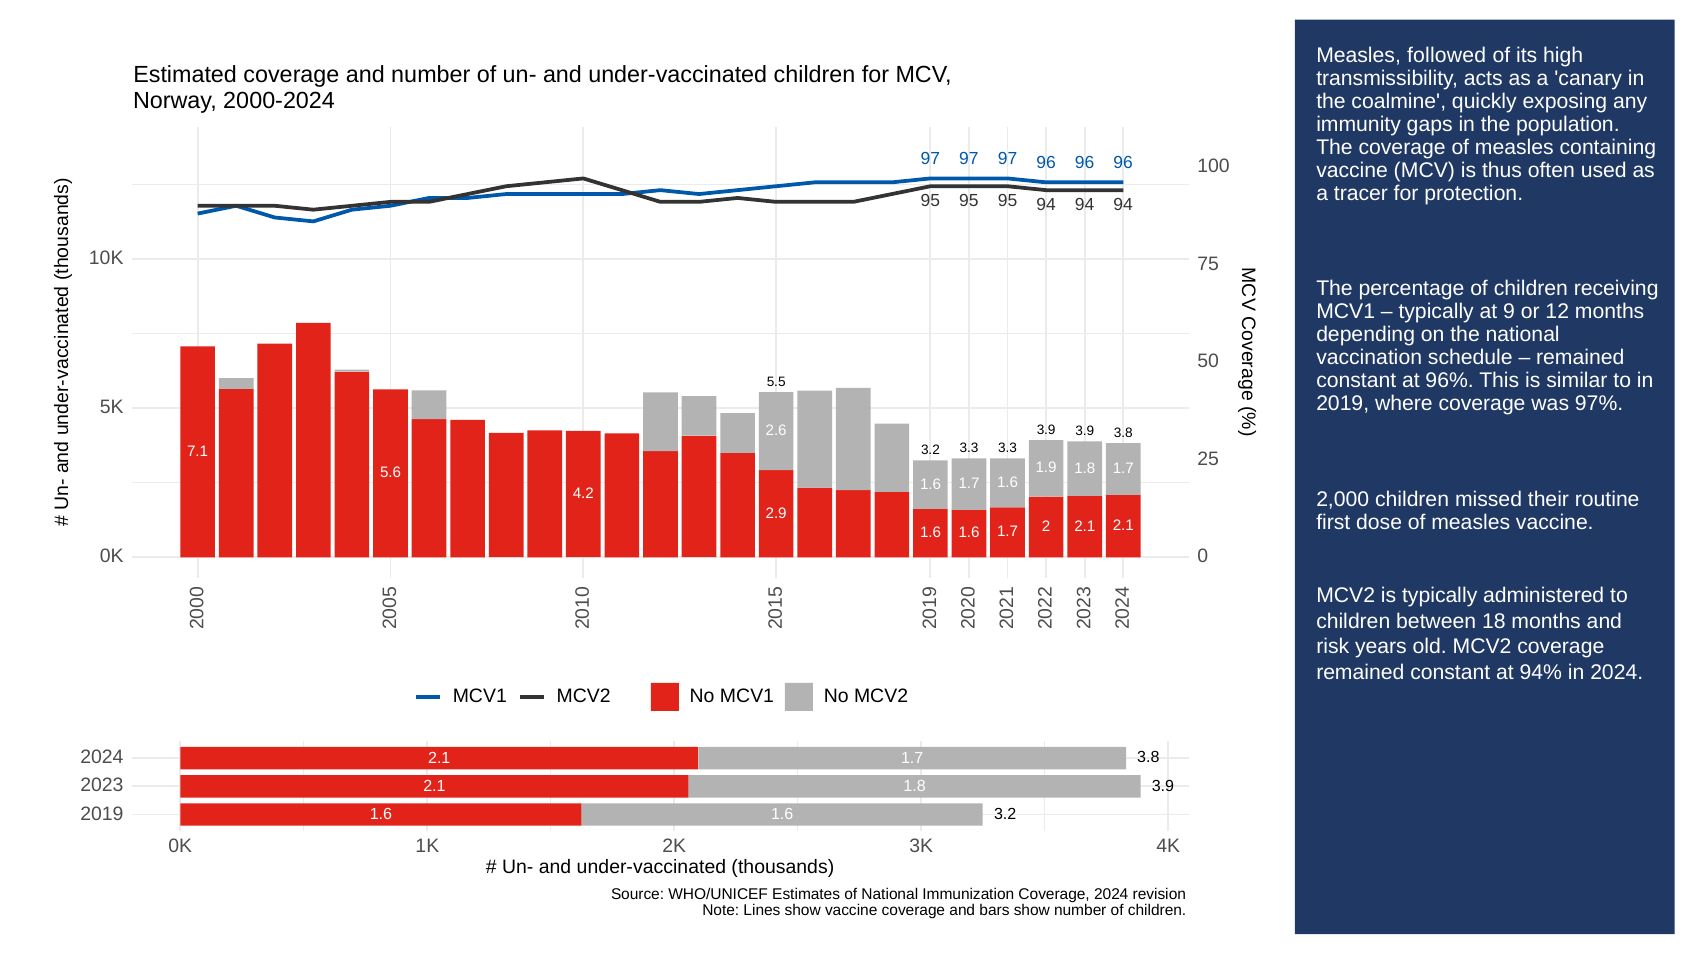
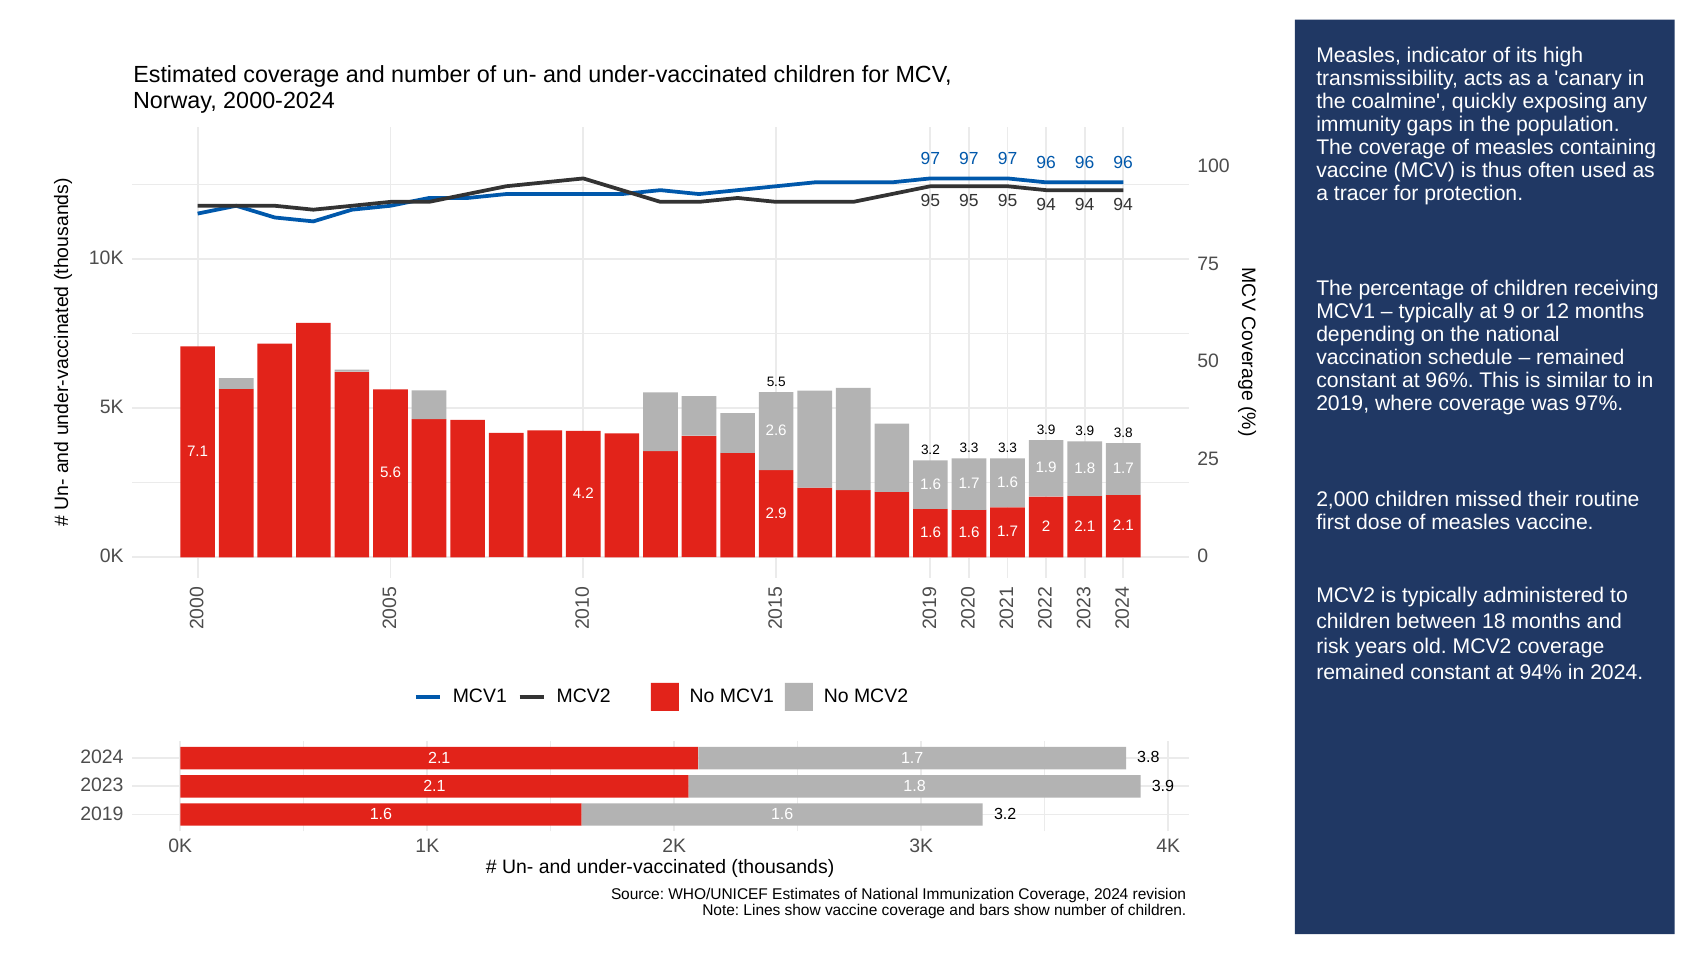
followed: followed -> indicator
